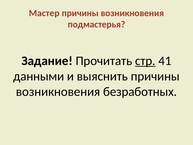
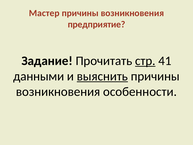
подмастерья: подмастерья -> предприятие
выяснить underline: none -> present
безработных: безработных -> особенности
